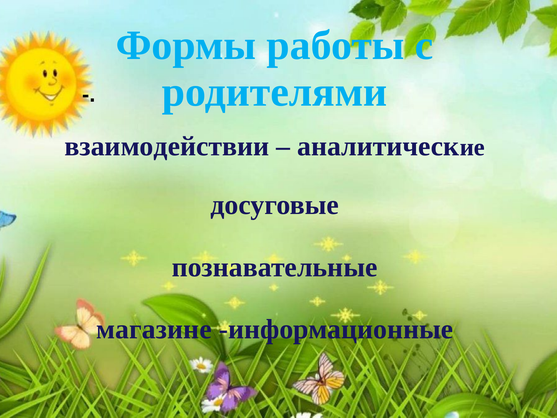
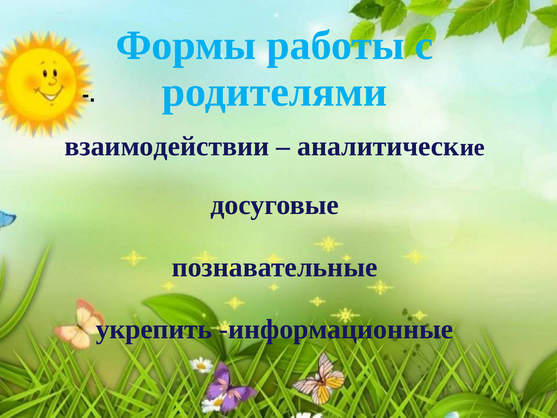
магазине: магазине -> укрепить
